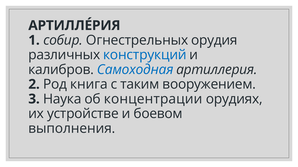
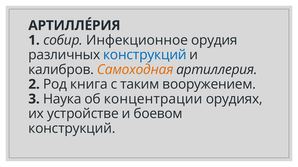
Огнестрельных: Огнестрельных -> Инфекционное
Самоходная colour: blue -> orange
выполнения at (72, 129): выполнения -> конструкций
